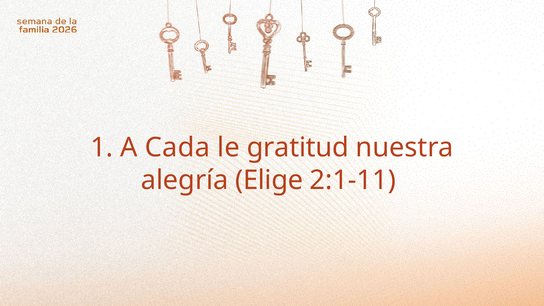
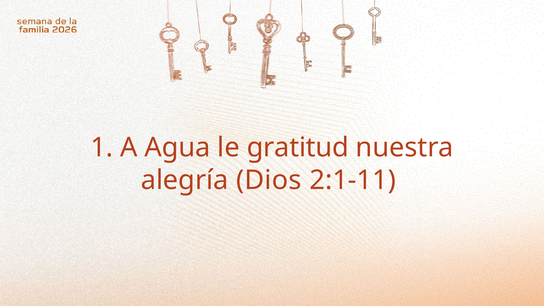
Cada: Cada -> Agua
Elige: Elige -> Dios
